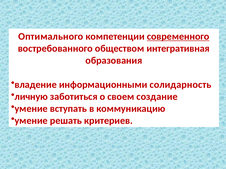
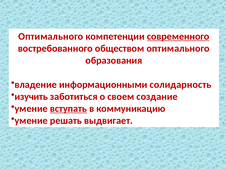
обществом интегративная: интегративная -> оптимального
личную: личную -> изучить
вступать underline: none -> present
критериев: критериев -> выдвигает
